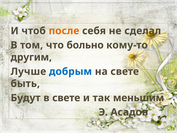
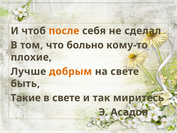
другим: другим -> плохие
добрым colour: blue -> orange
Будут: Будут -> Такие
меньшим: меньшим -> миритесь
